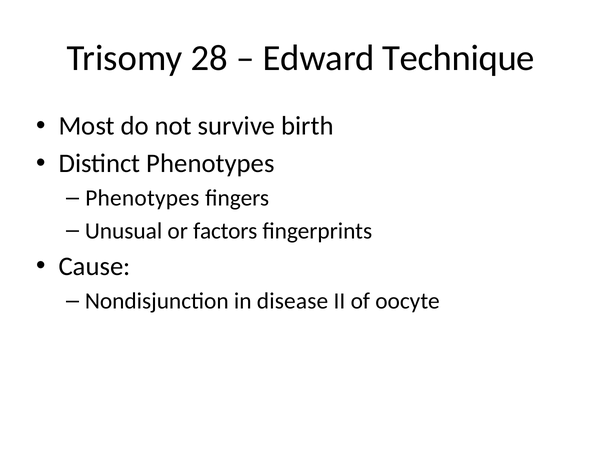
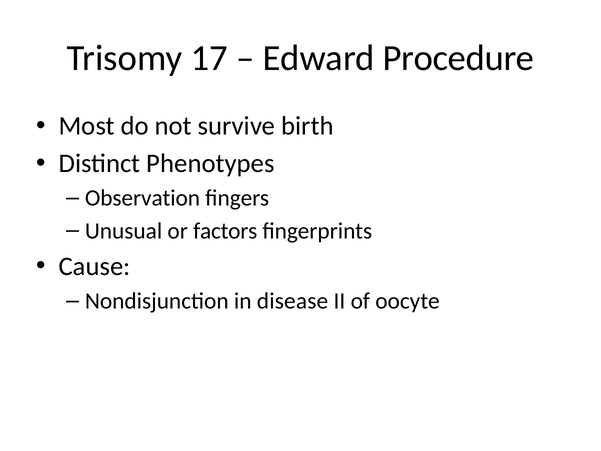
28: 28 -> 17
Technique: Technique -> Procedure
Phenotypes at (142, 198): Phenotypes -> Observation
